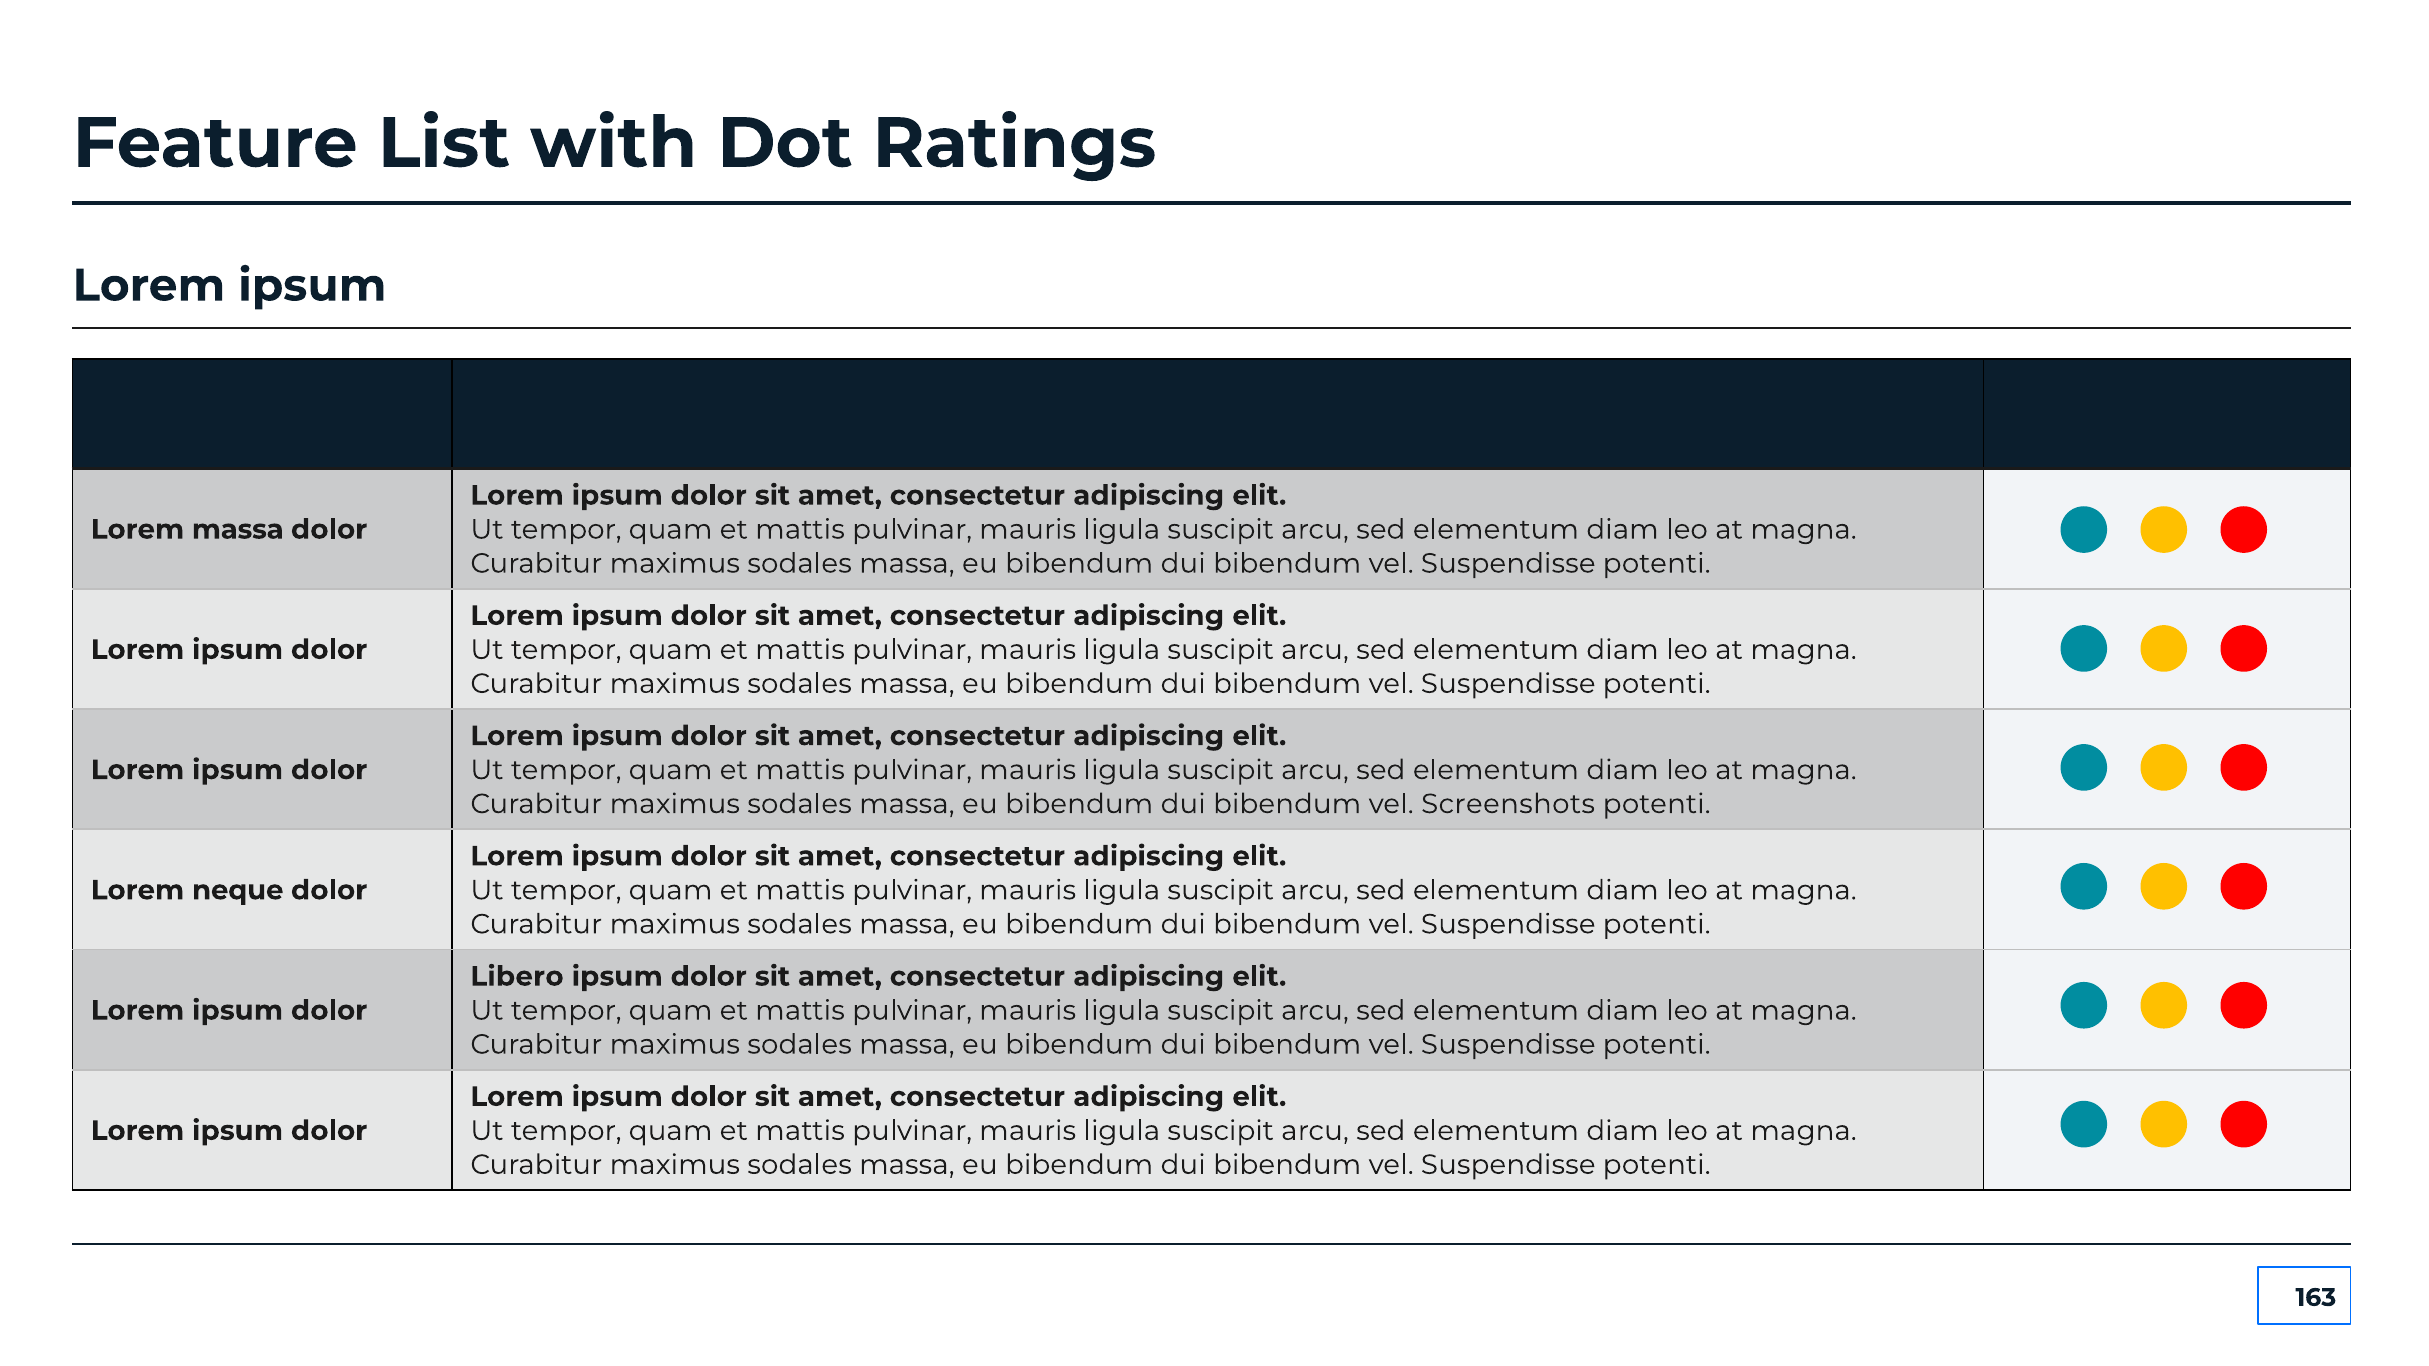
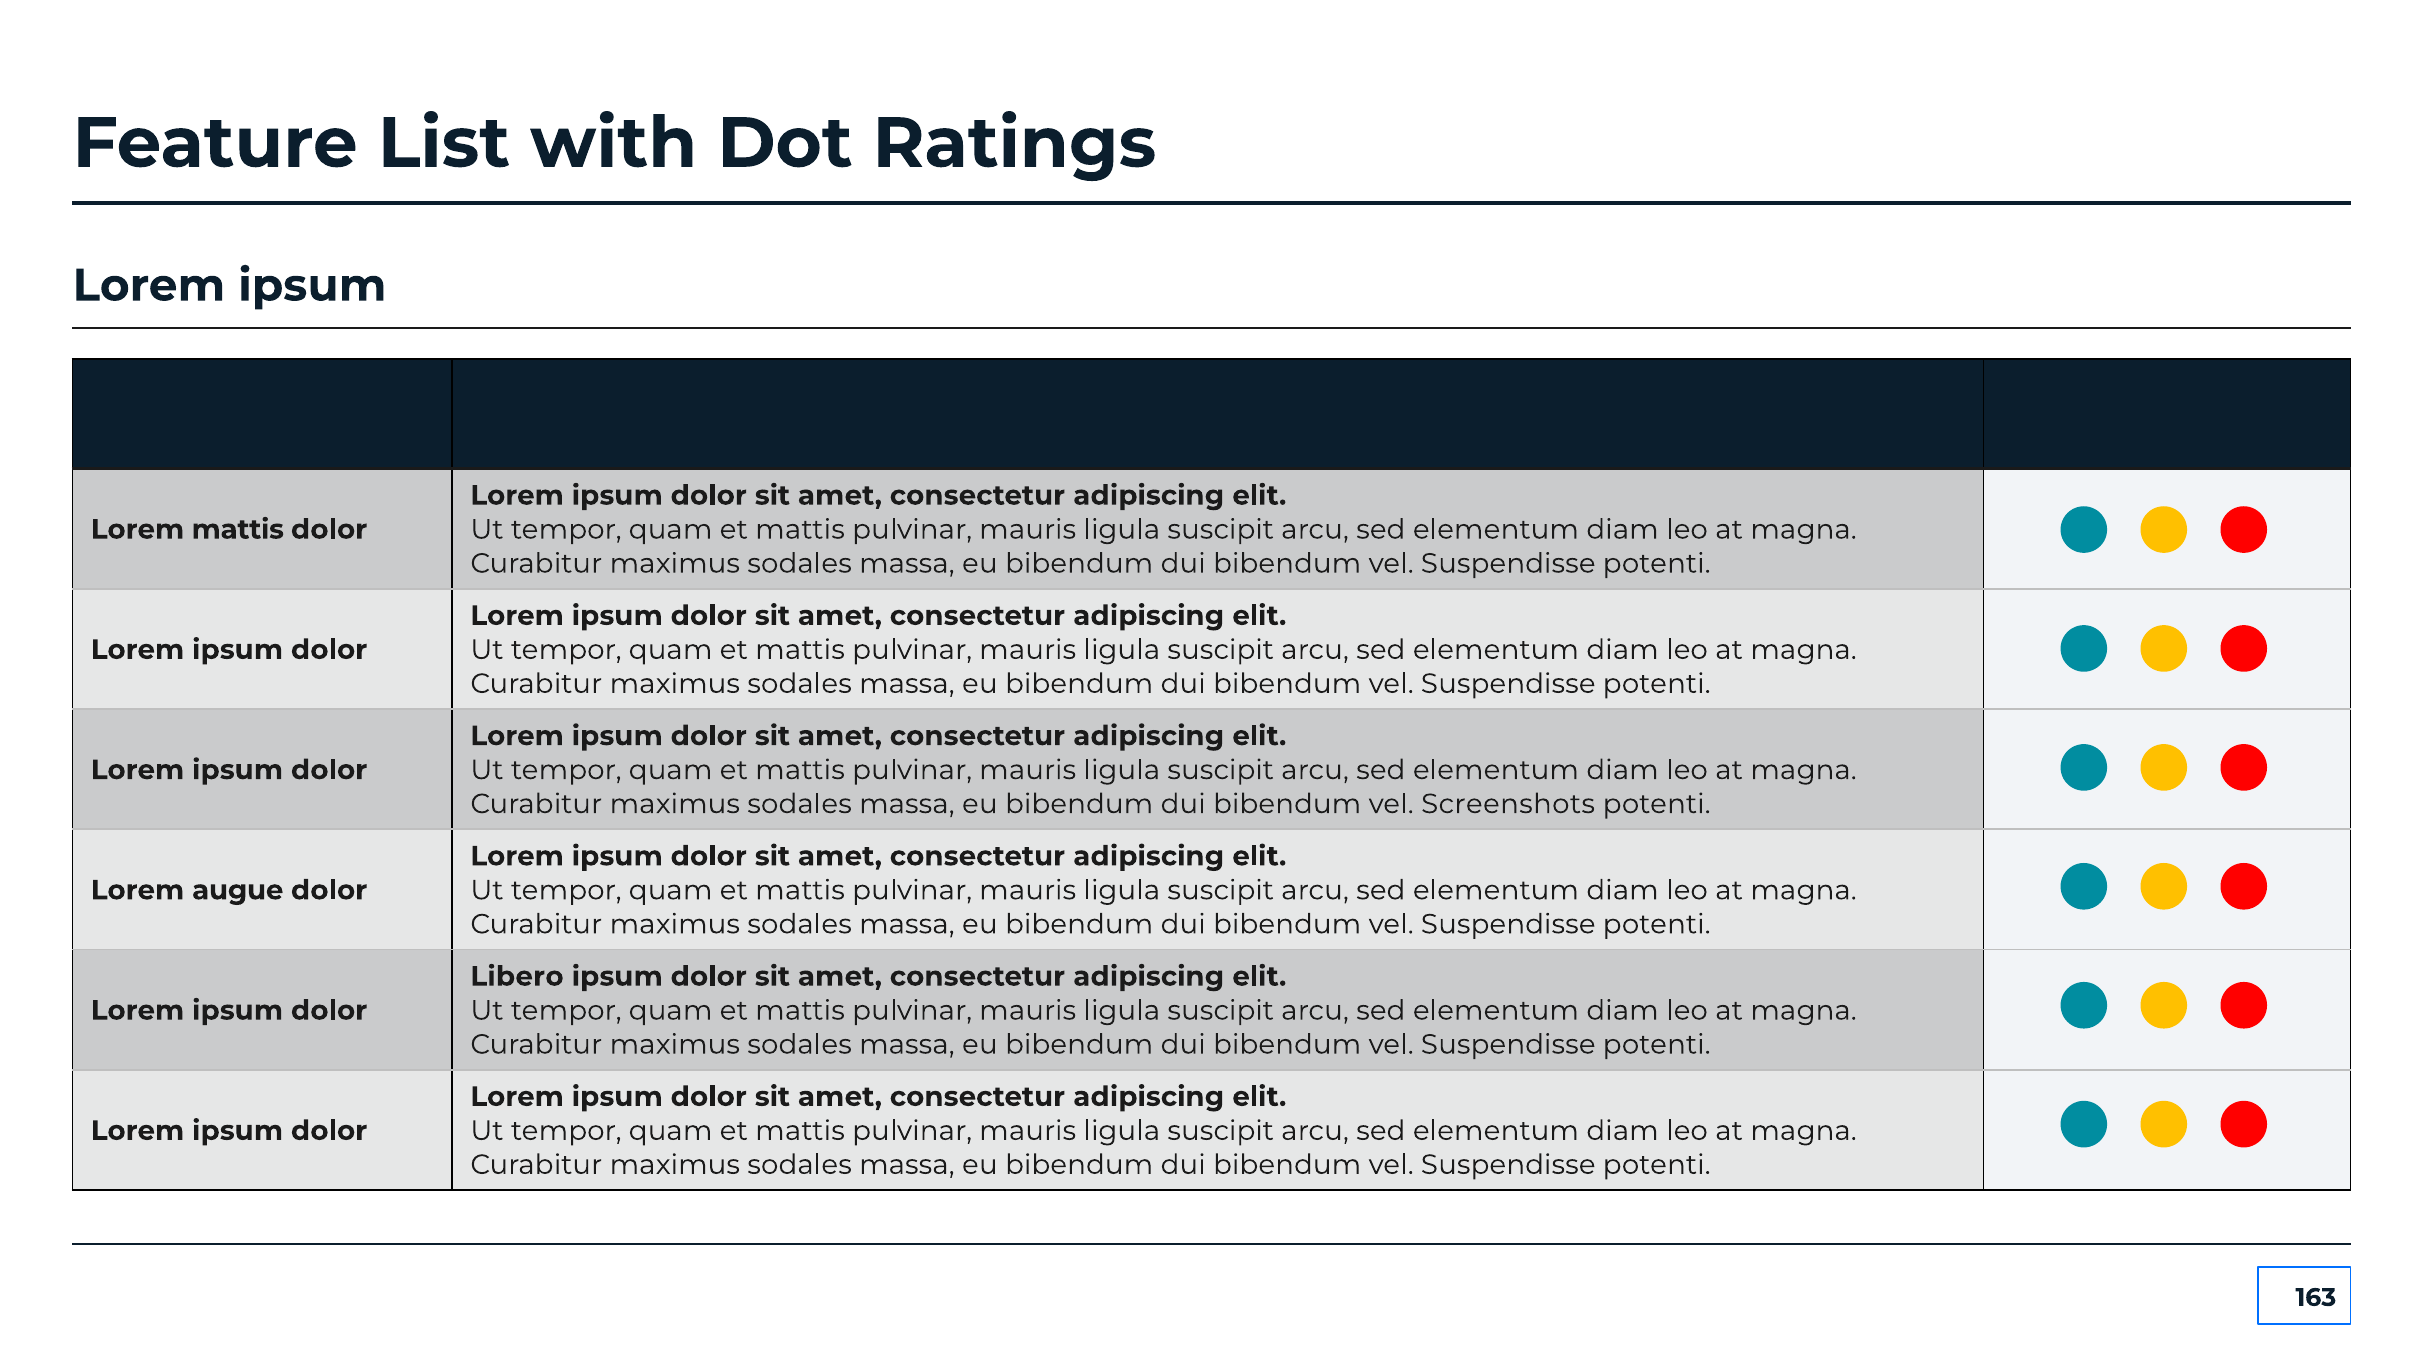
Lorem massa: massa -> mattis
neque: neque -> augue
